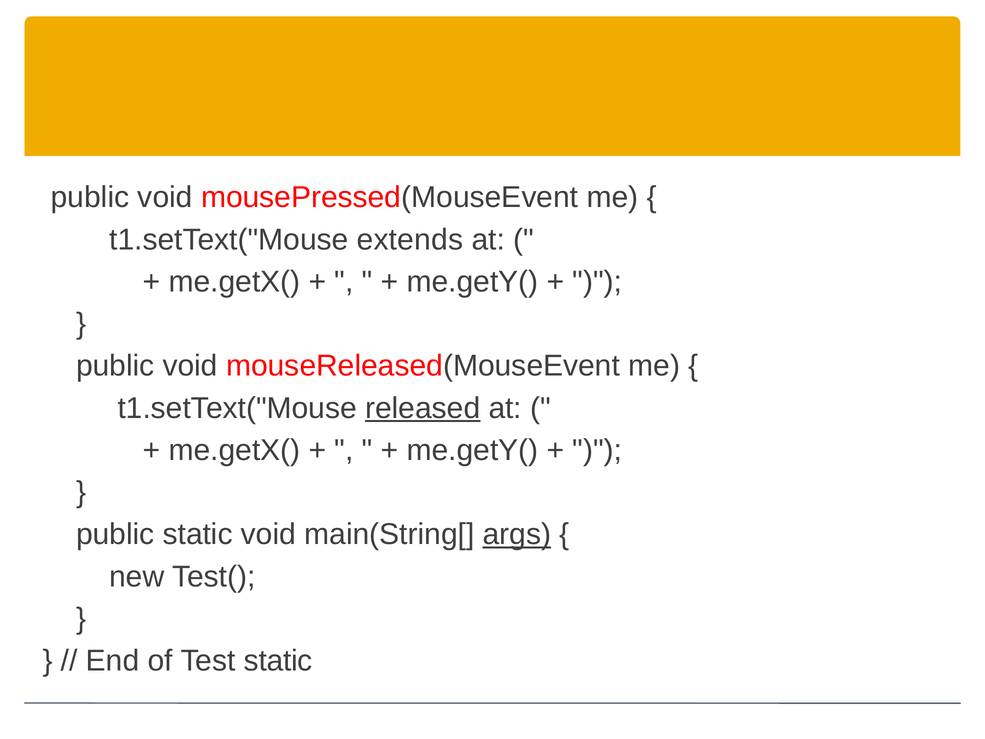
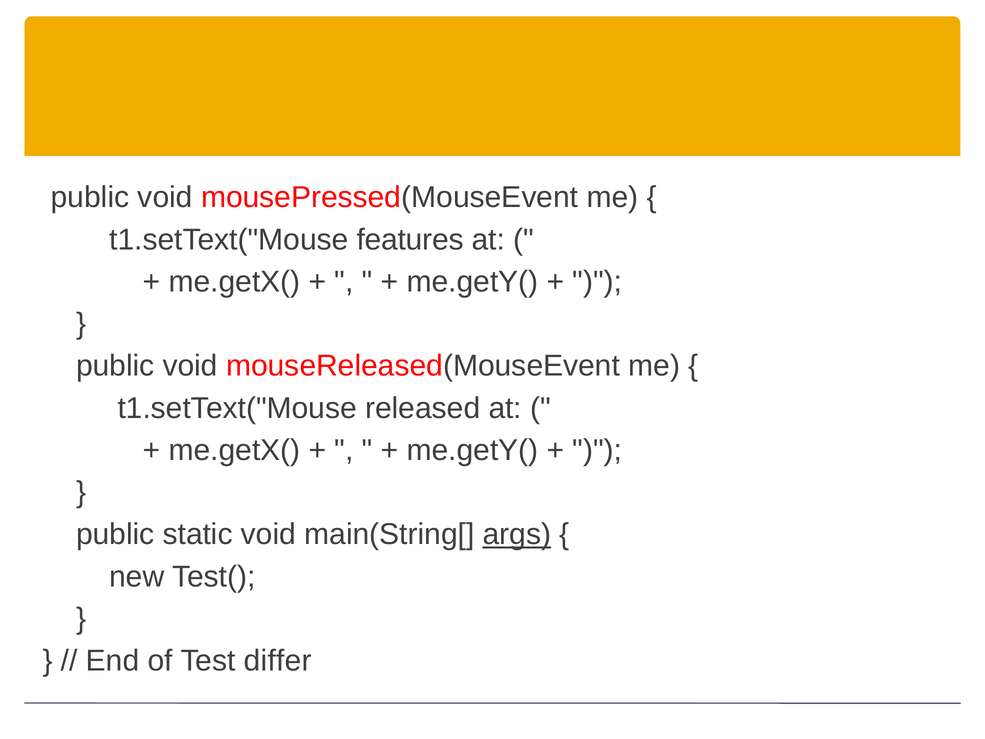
extends: extends -> features
released underline: present -> none
Test static: static -> differ
